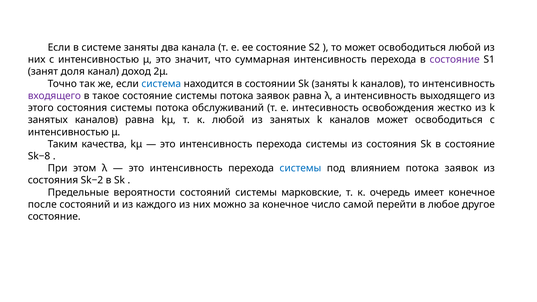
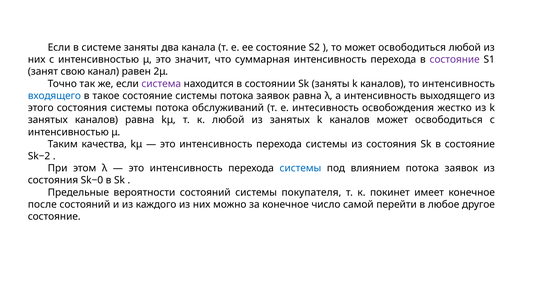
доля: доля -> свою
доход: доход -> равен
система colour: blue -> purple
входящего colour: purple -> blue
Sk−8: Sk−8 -> Sk−2
Sk−2: Sk−2 -> Sk−0
марковские: марковские -> покупателя
очередь: очередь -> покинет
